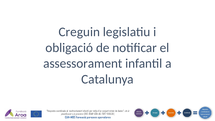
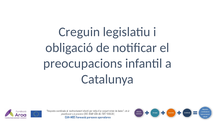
assessorament: assessorament -> preocupacions
